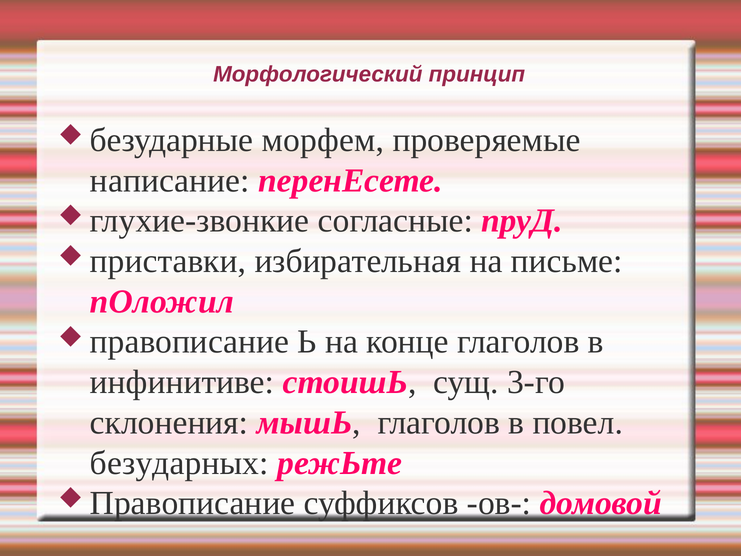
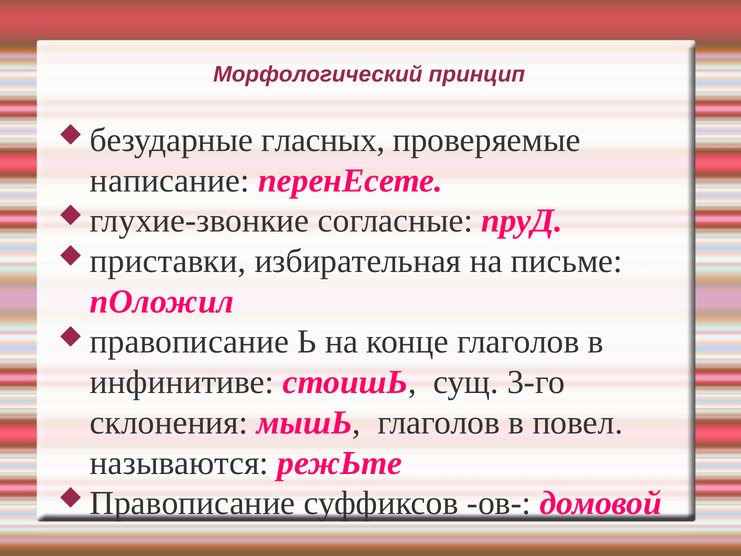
морфем: морфем -> гласных
безударных: безударных -> называются
